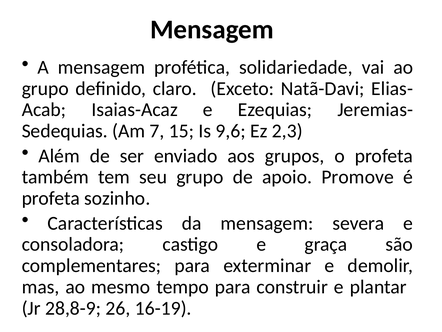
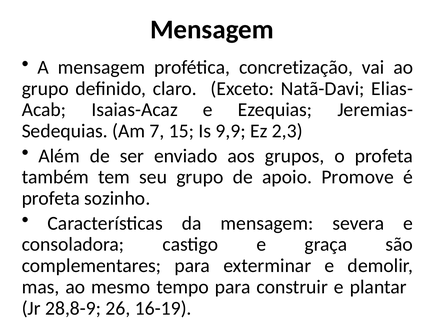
solidariedade: solidariedade -> concretização
9,6: 9,6 -> 9,9
